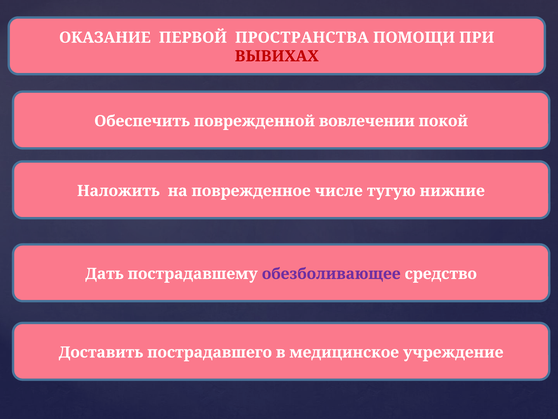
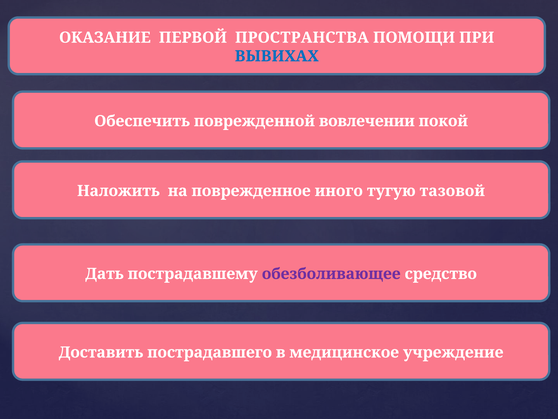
ВЫВИХАХ colour: red -> blue
числе: числе -> иного
нижние: нижние -> тазовой
